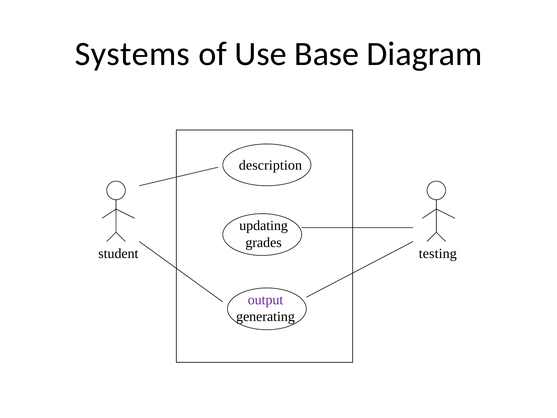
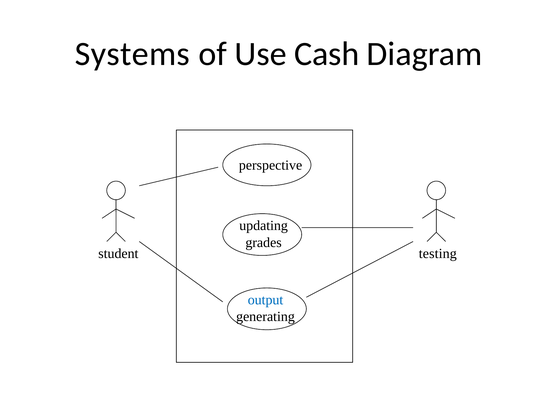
Base: Base -> Cash
description: description -> perspective
output colour: purple -> blue
